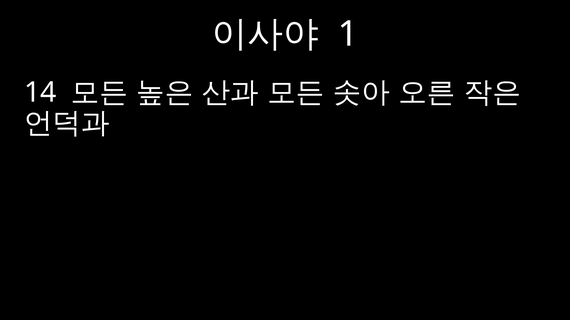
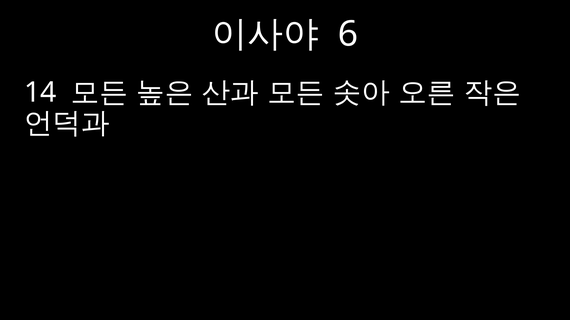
1: 1 -> 6
